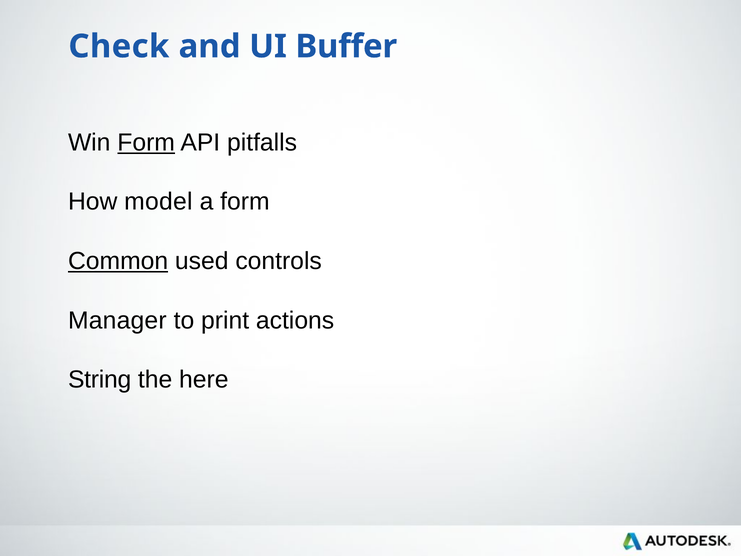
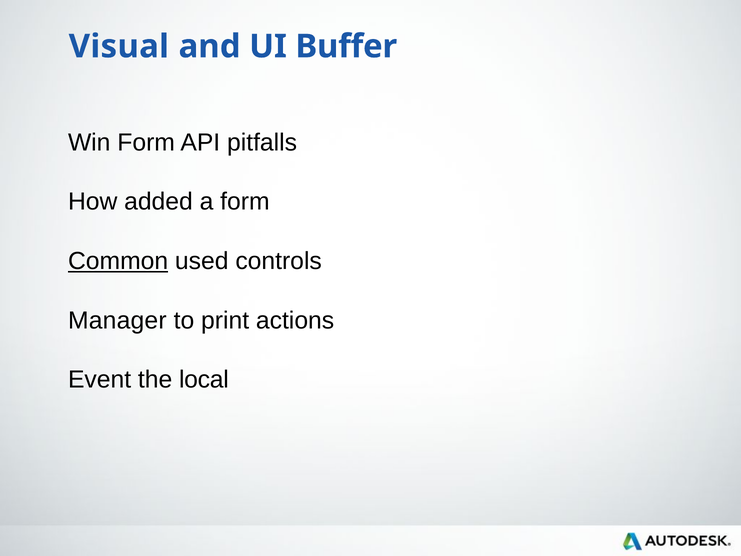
Check: Check -> Visual
Form at (146, 142) underline: present -> none
model: model -> added
String: String -> Event
here: here -> local
